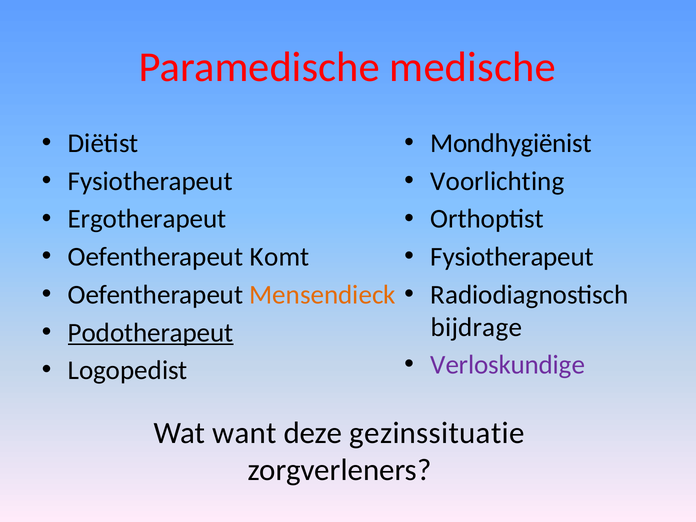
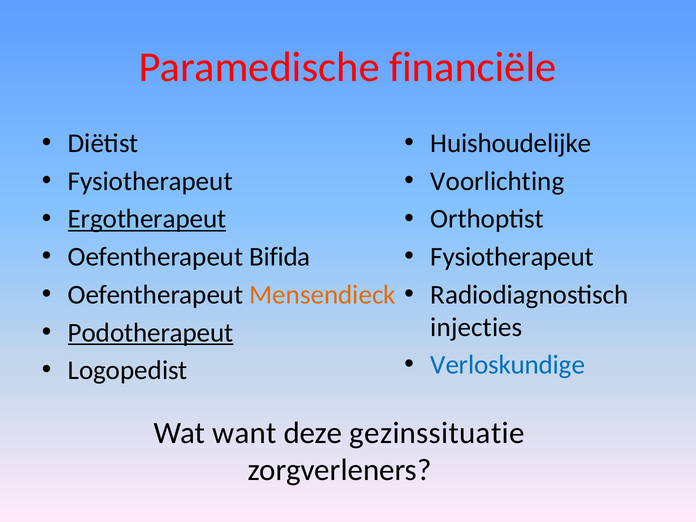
medische: medische -> financiële
Mondhygiënist: Mondhygiënist -> Huishoudelijke
Ergotherapeut underline: none -> present
Komt: Komt -> Bifida
bijdrage: bijdrage -> injecties
Verloskundige colour: purple -> blue
